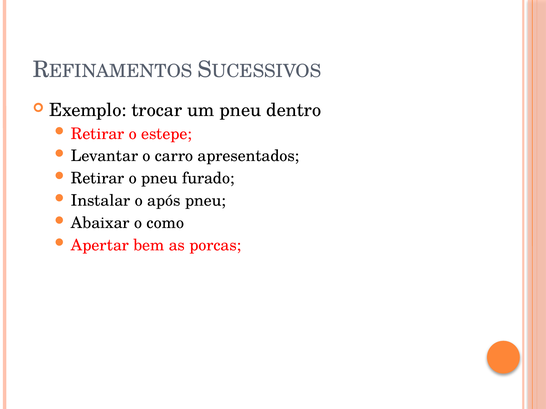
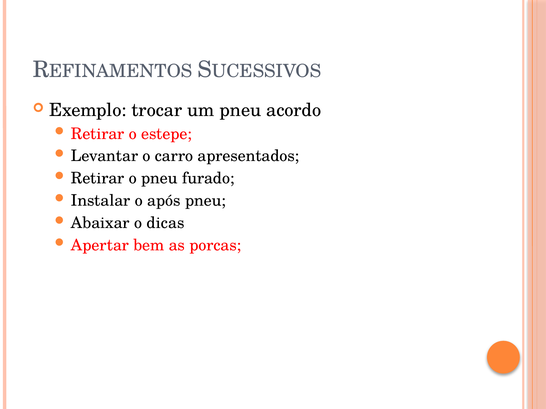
dentro: dentro -> acordo
como: como -> dicas
